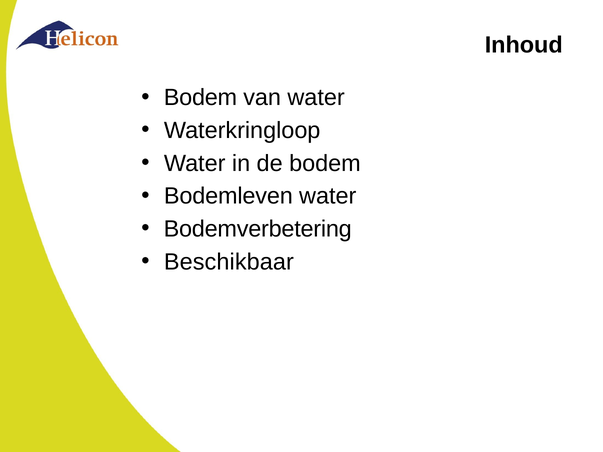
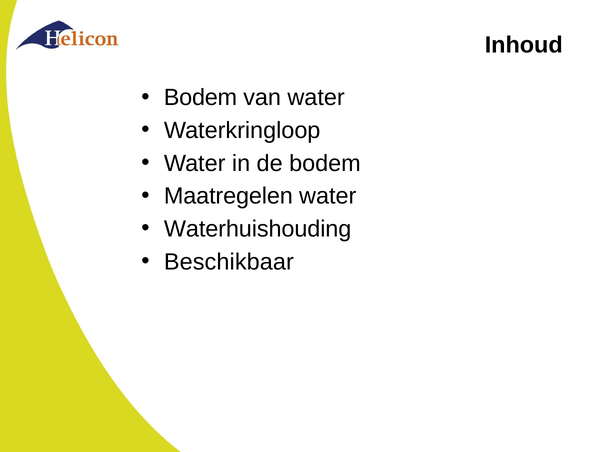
Bodemleven: Bodemleven -> Maatregelen
Bodemverbetering: Bodemverbetering -> Waterhuishouding
